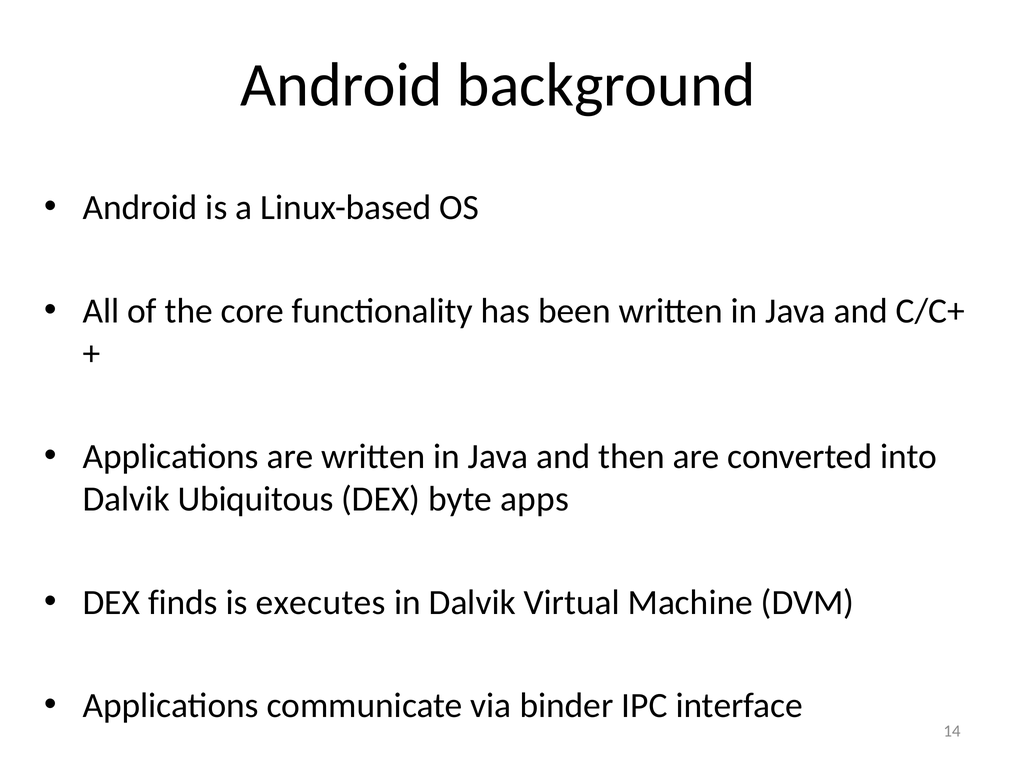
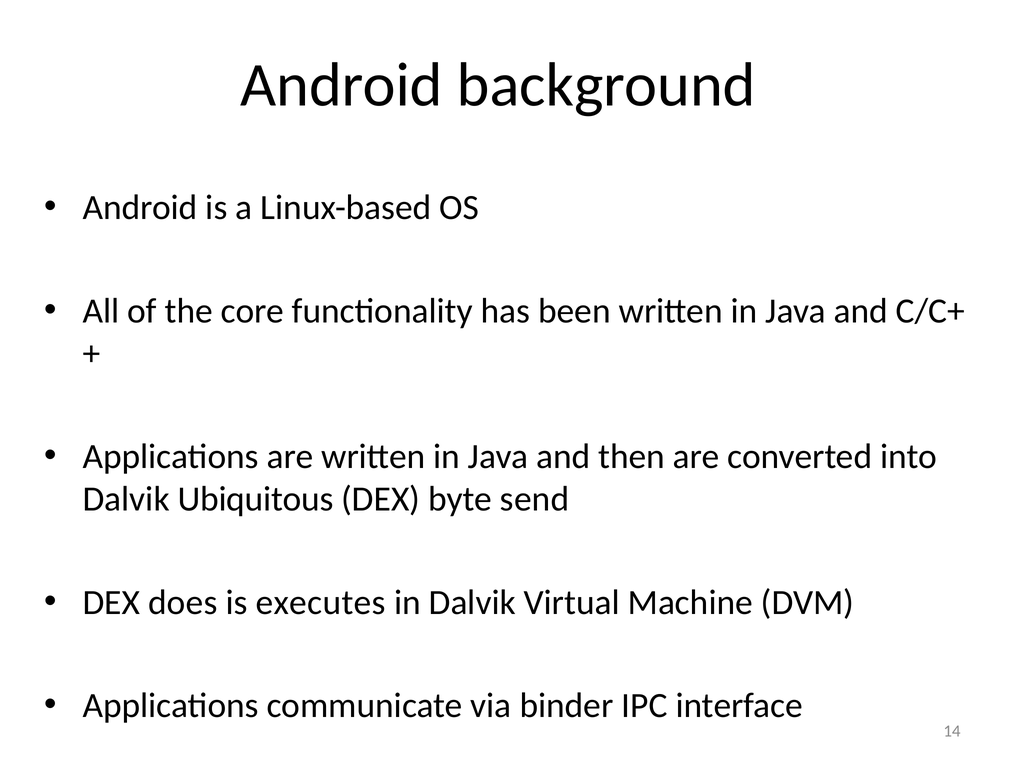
apps: apps -> send
finds: finds -> does
